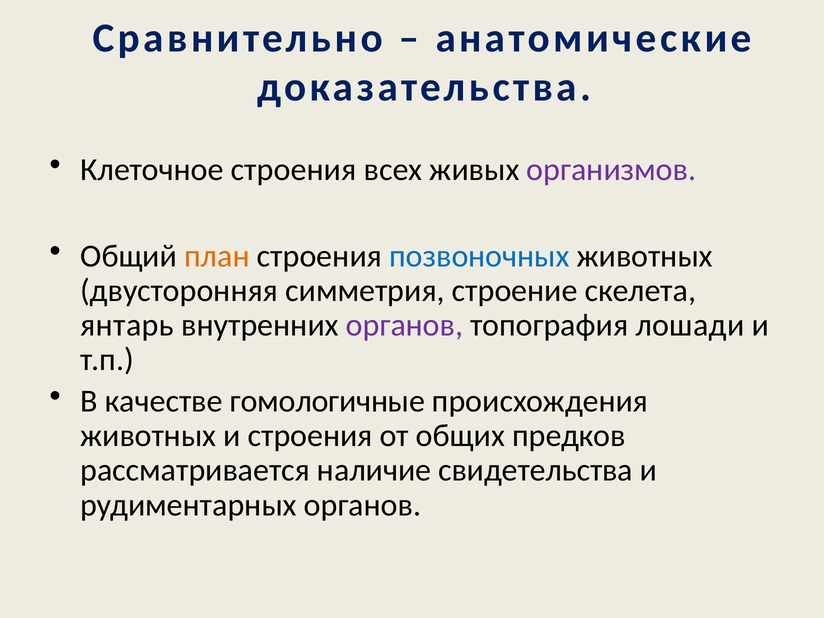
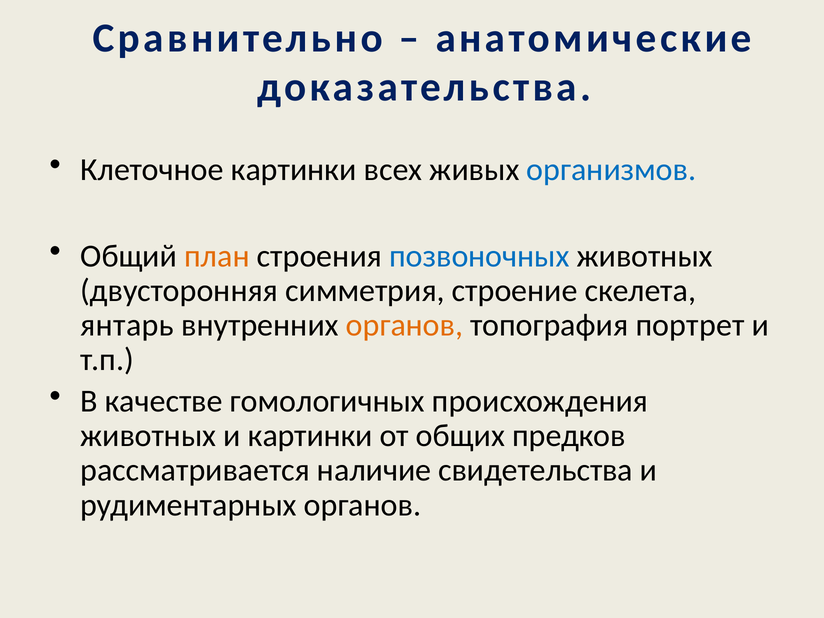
Клеточное строения: строения -> картинки
организмов colour: purple -> blue
органов at (404, 325) colour: purple -> orange
лошади: лошади -> портрет
гомологичные: гомологичные -> гомологичных
и строения: строения -> картинки
